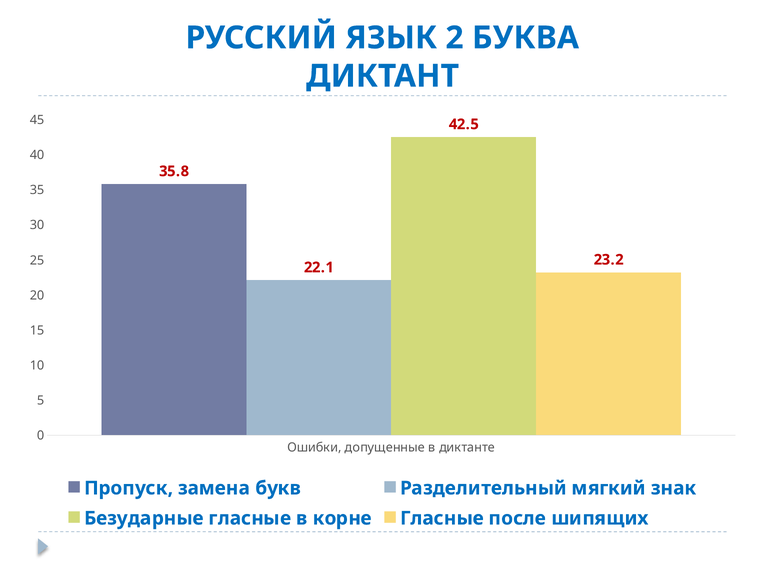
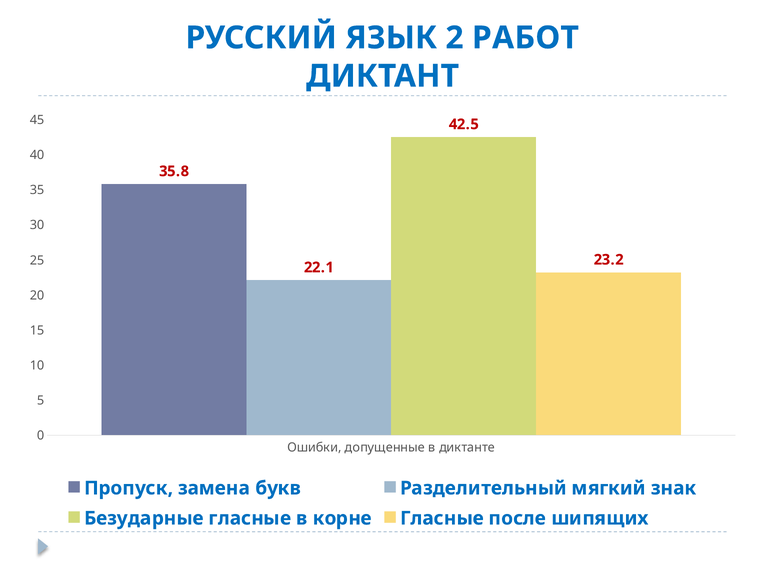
БУКВА: БУКВА -> РАБОТ
